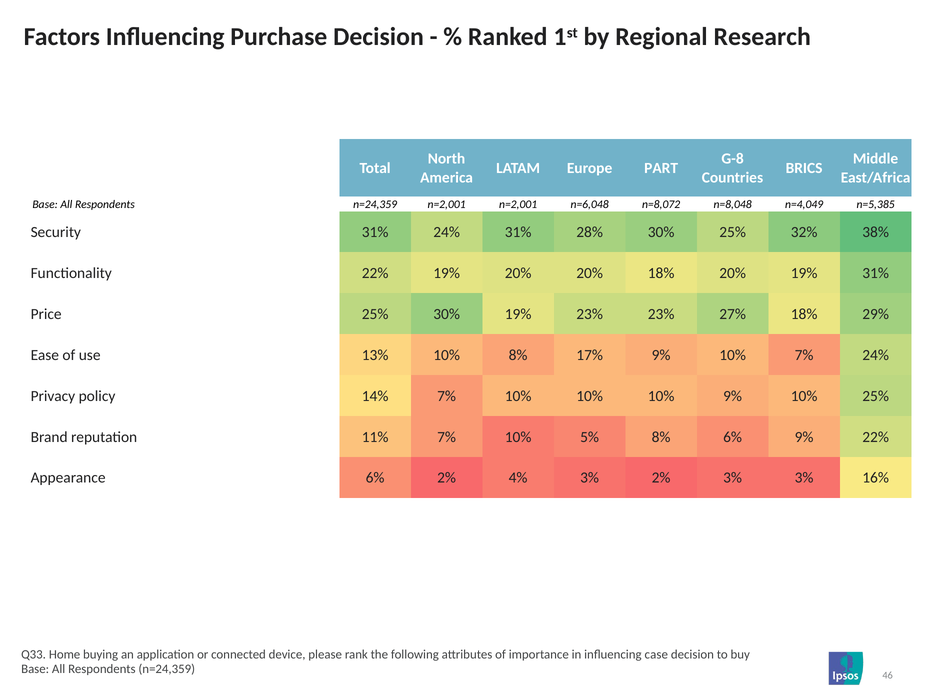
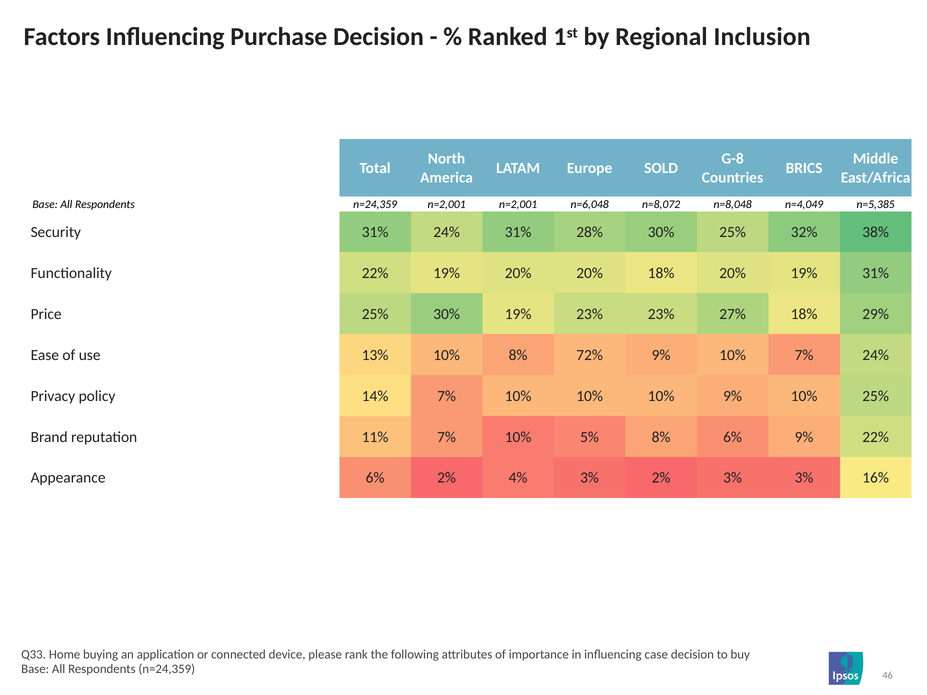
Research: Research -> Inclusion
PART: PART -> SOLD
17%: 17% -> 72%
